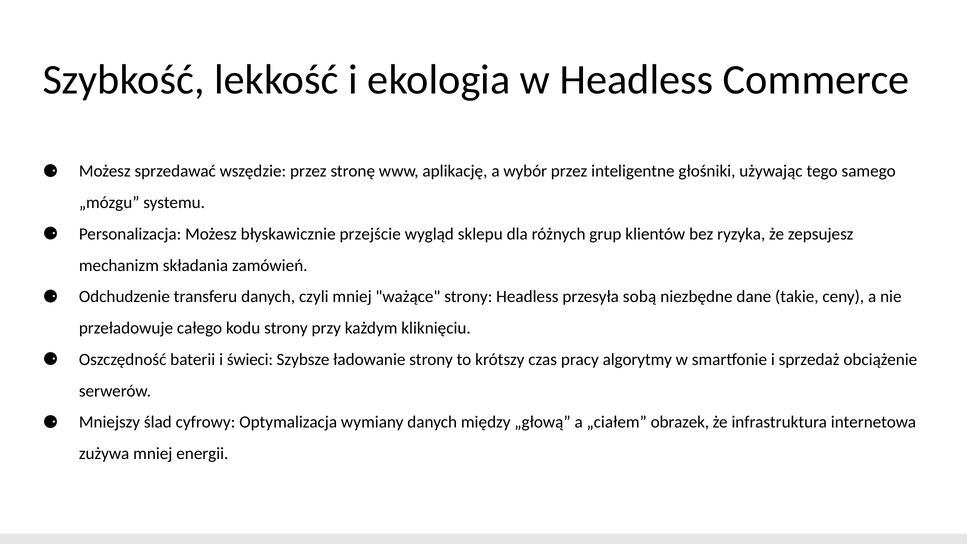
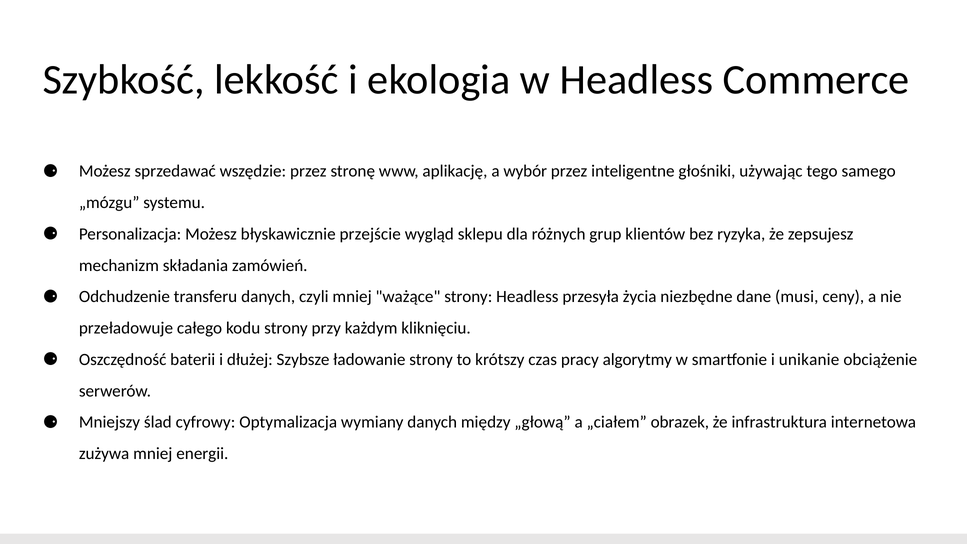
sobą: sobą -> życia
takie: takie -> musi
świeci: świeci -> dłużej
sprzedaż: sprzedaż -> unikanie
